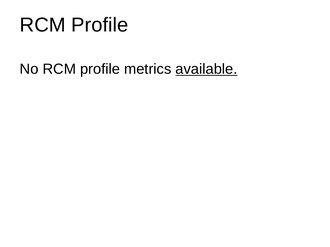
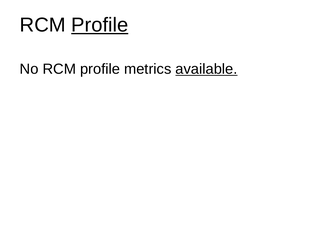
Profile at (100, 25) underline: none -> present
